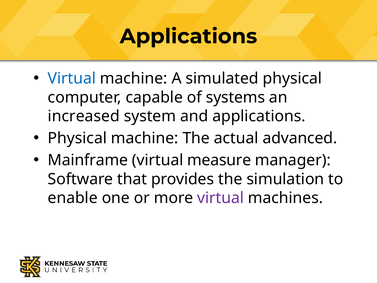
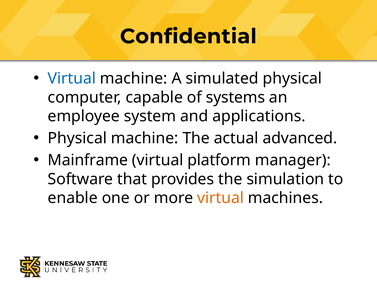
Applications at (188, 36): Applications -> Confidential
increased: increased -> employee
measure: measure -> platform
virtual at (221, 198) colour: purple -> orange
